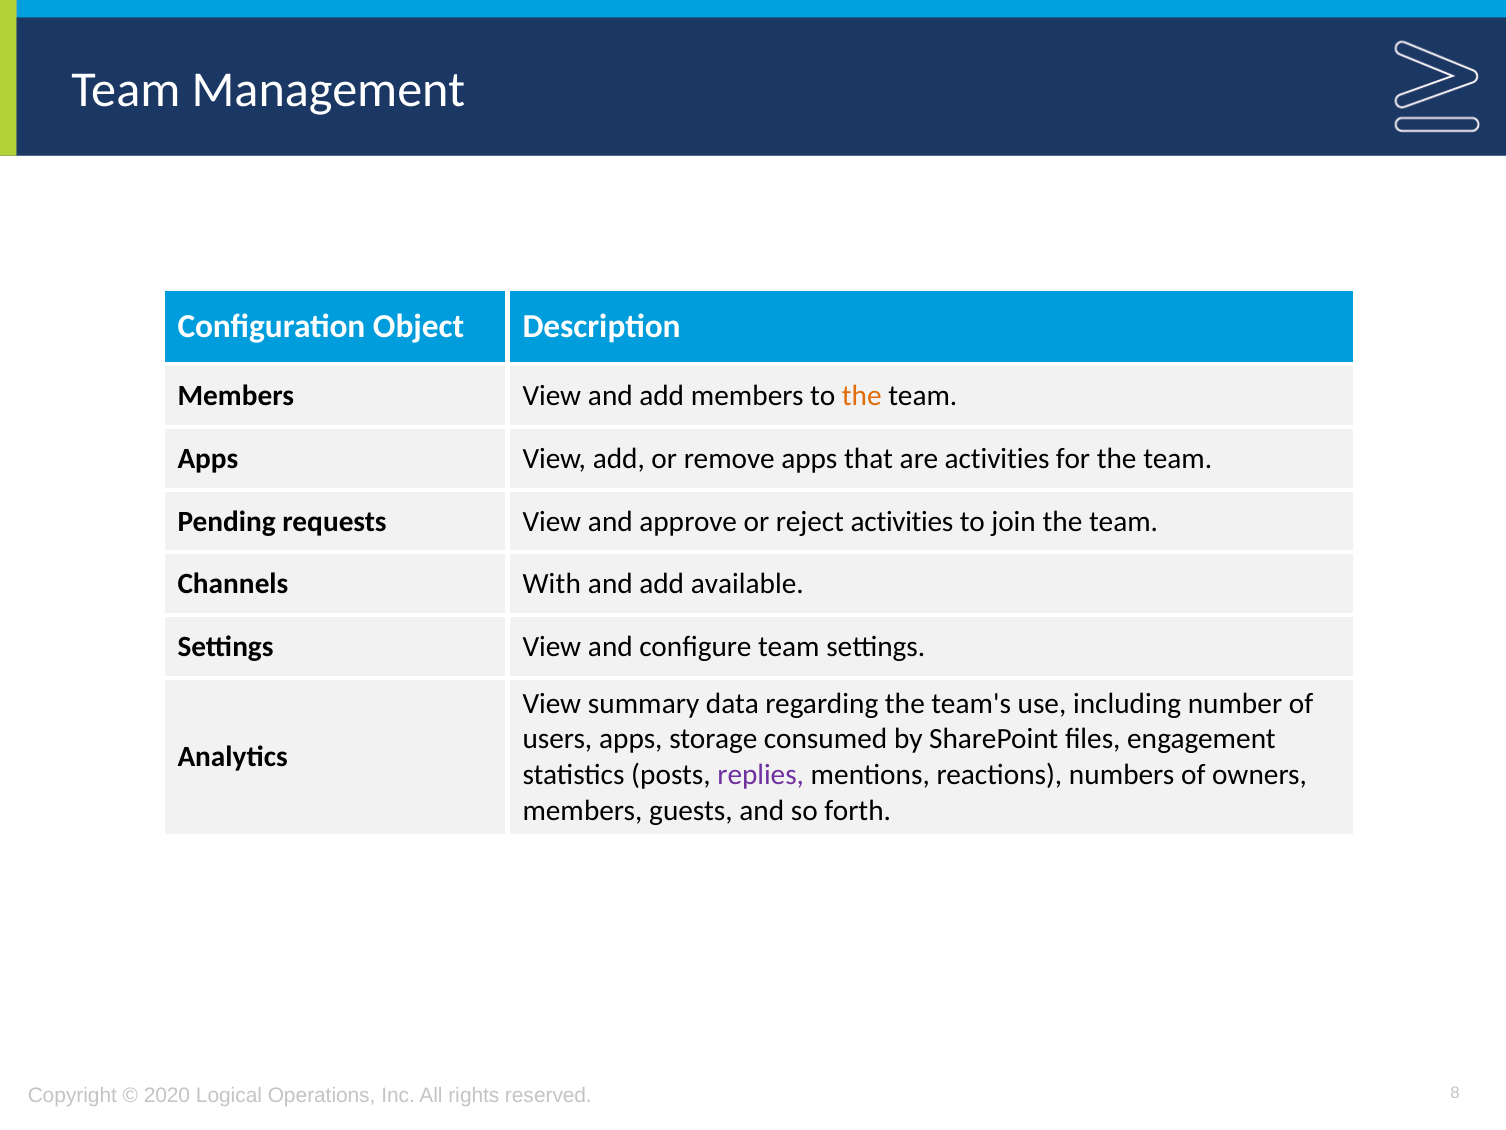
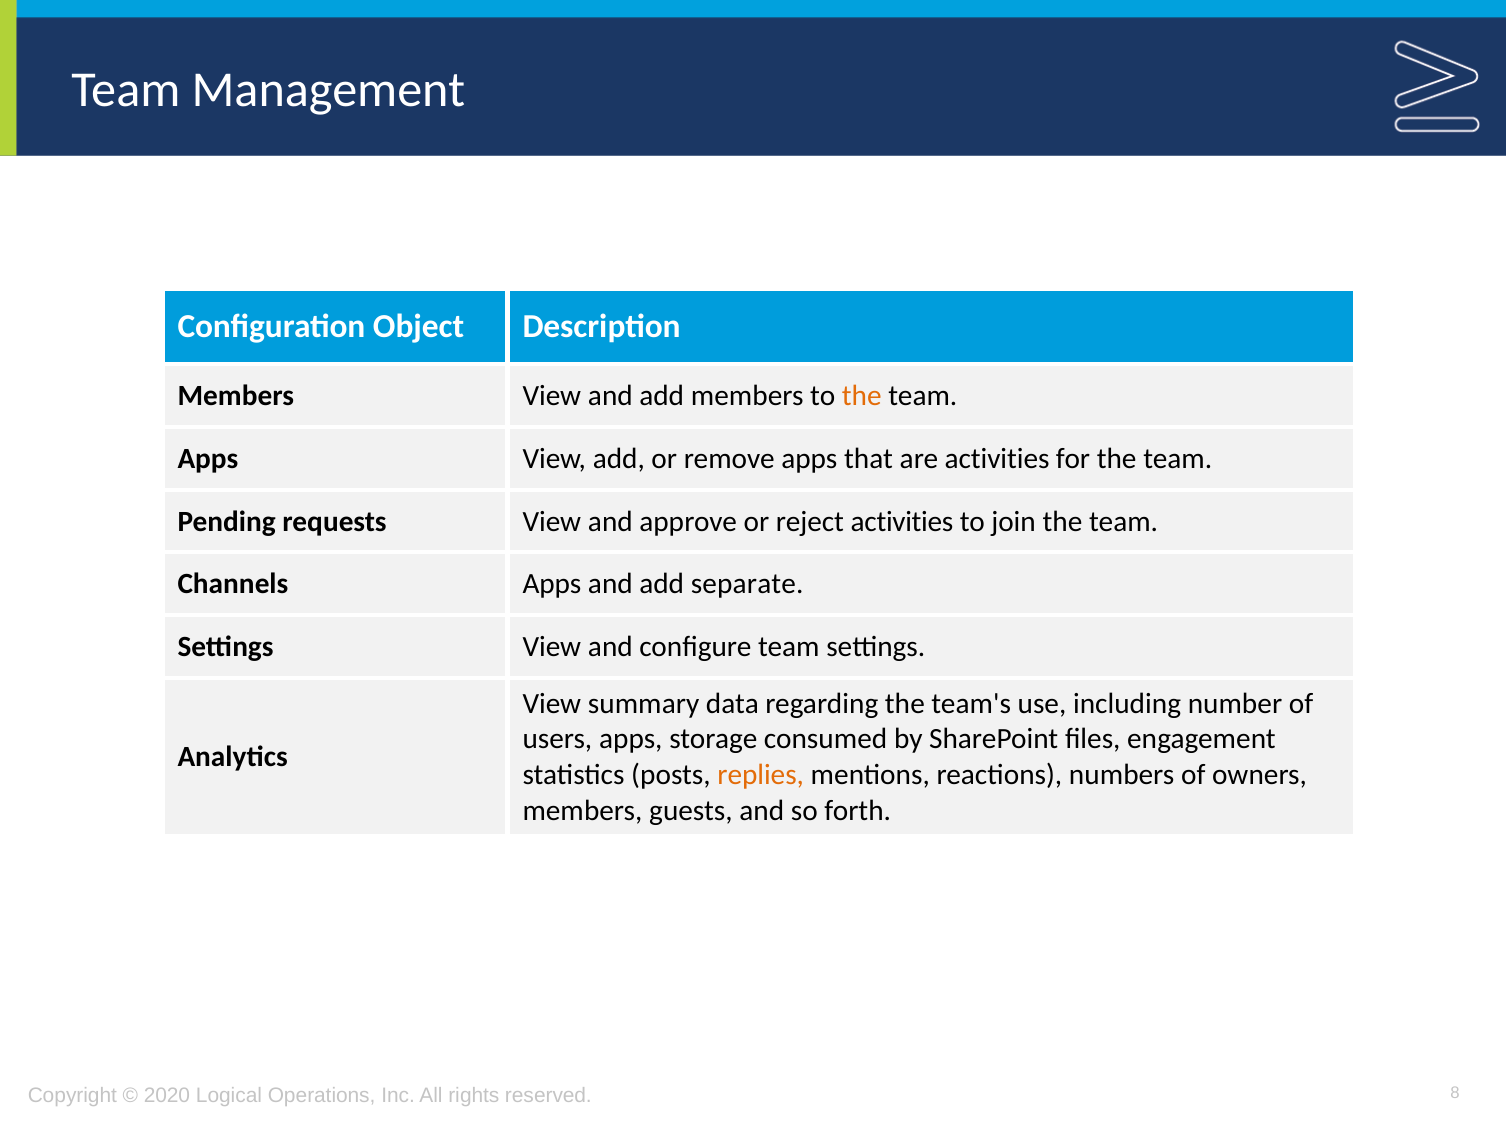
Channels With: With -> Apps
available: available -> separate
replies colour: purple -> orange
